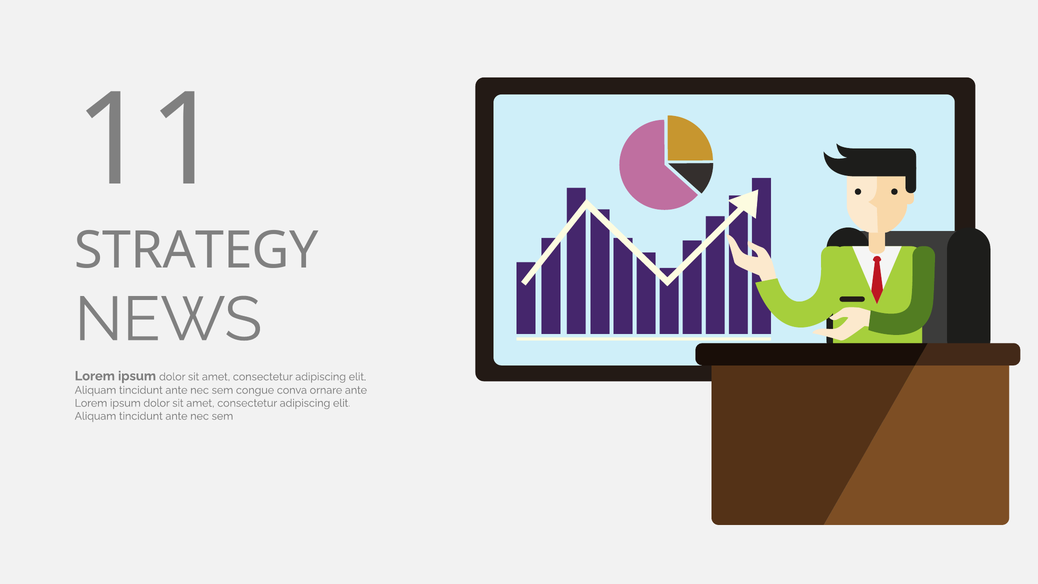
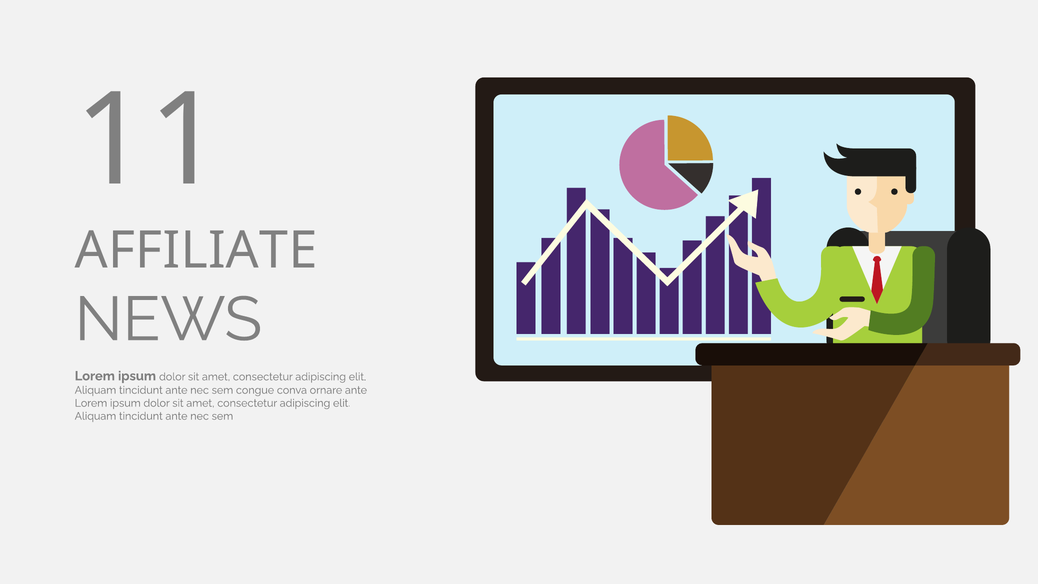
STRATEGY: STRATEGY -> AFFILIATE
